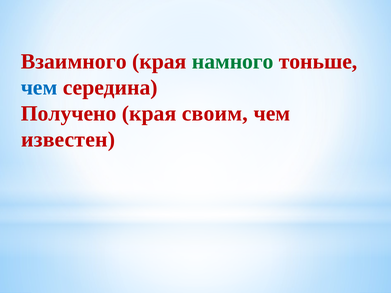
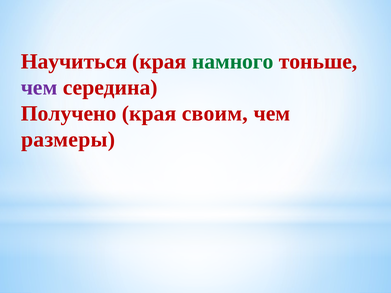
Взаимного: Взаимного -> Научиться
чем at (39, 88) colour: blue -> purple
известен: известен -> размеры
